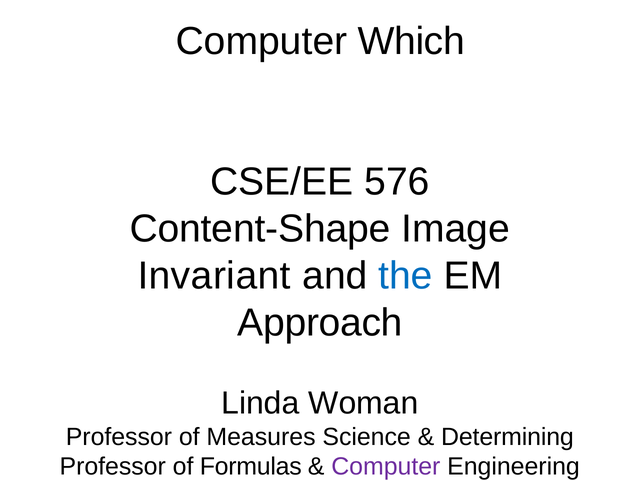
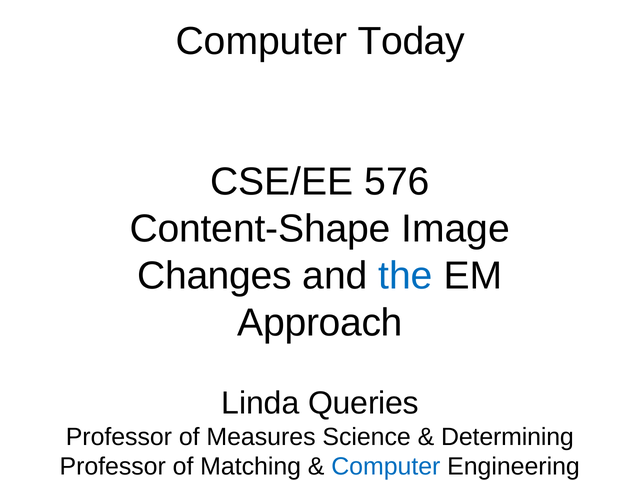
Which: Which -> Today
Invariant: Invariant -> Changes
Woman: Woman -> Queries
Formulas: Formulas -> Matching
Computer at (386, 467) colour: purple -> blue
